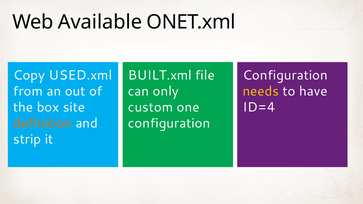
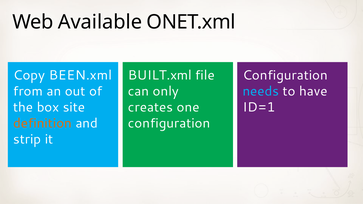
USED.xml: USED.xml -> BEEN.xml
needs colour: yellow -> light blue
custom: custom -> creates
ID=4: ID=4 -> ID=1
